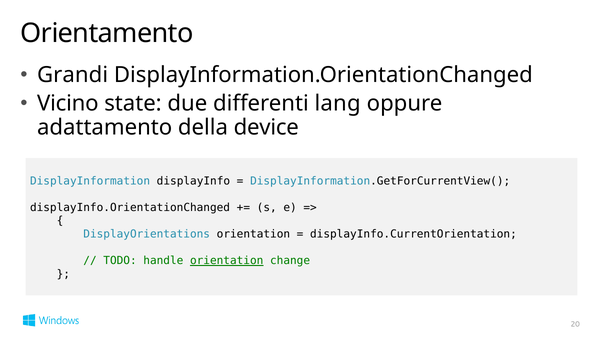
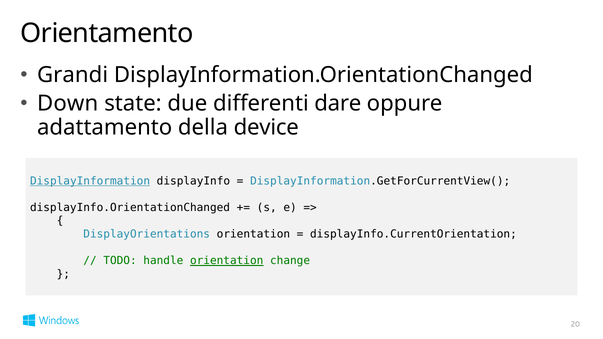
Vicino: Vicino -> Down
lang: lang -> dare
DisplayInformation underline: none -> present
